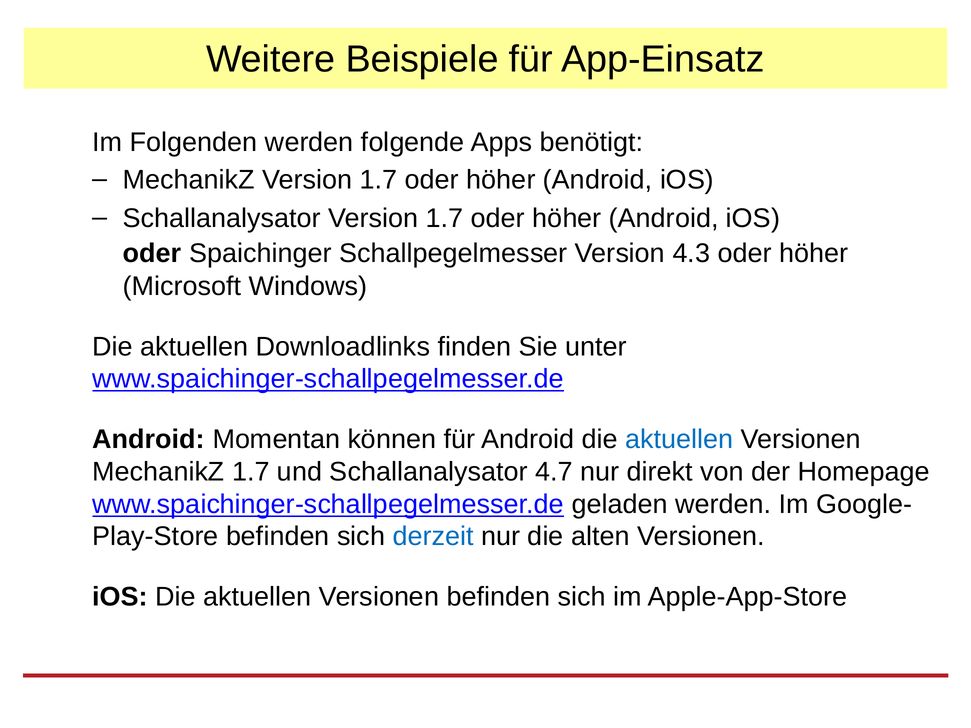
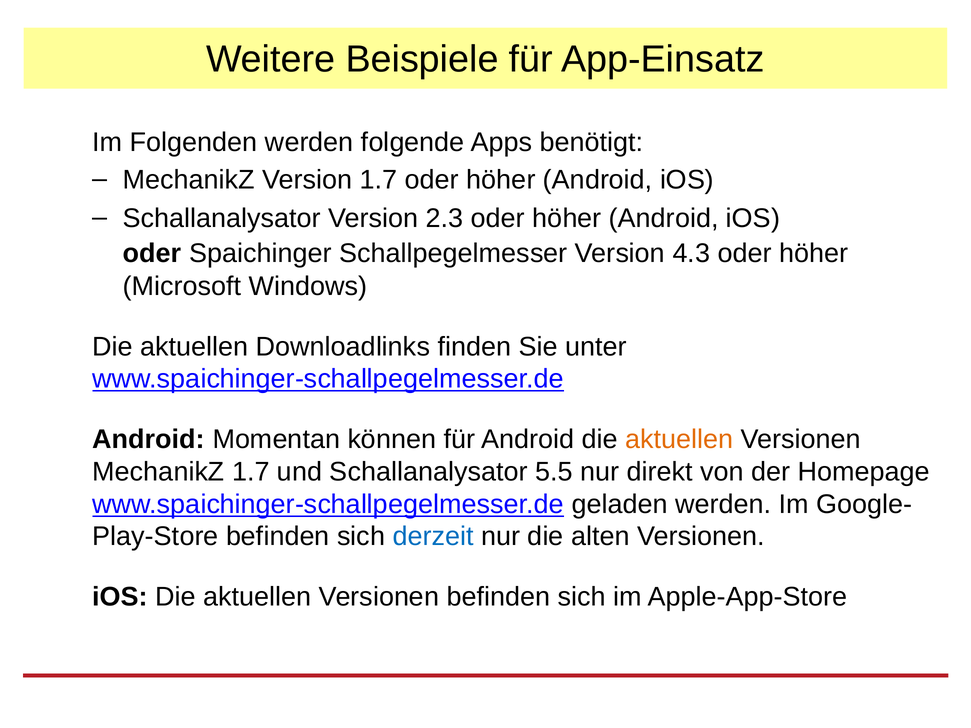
Schallanalysator Version 1.7: 1.7 -> 2.3
aktuellen at (679, 440) colour: blue -> orange
4.7: 4.7 -> 5.5
